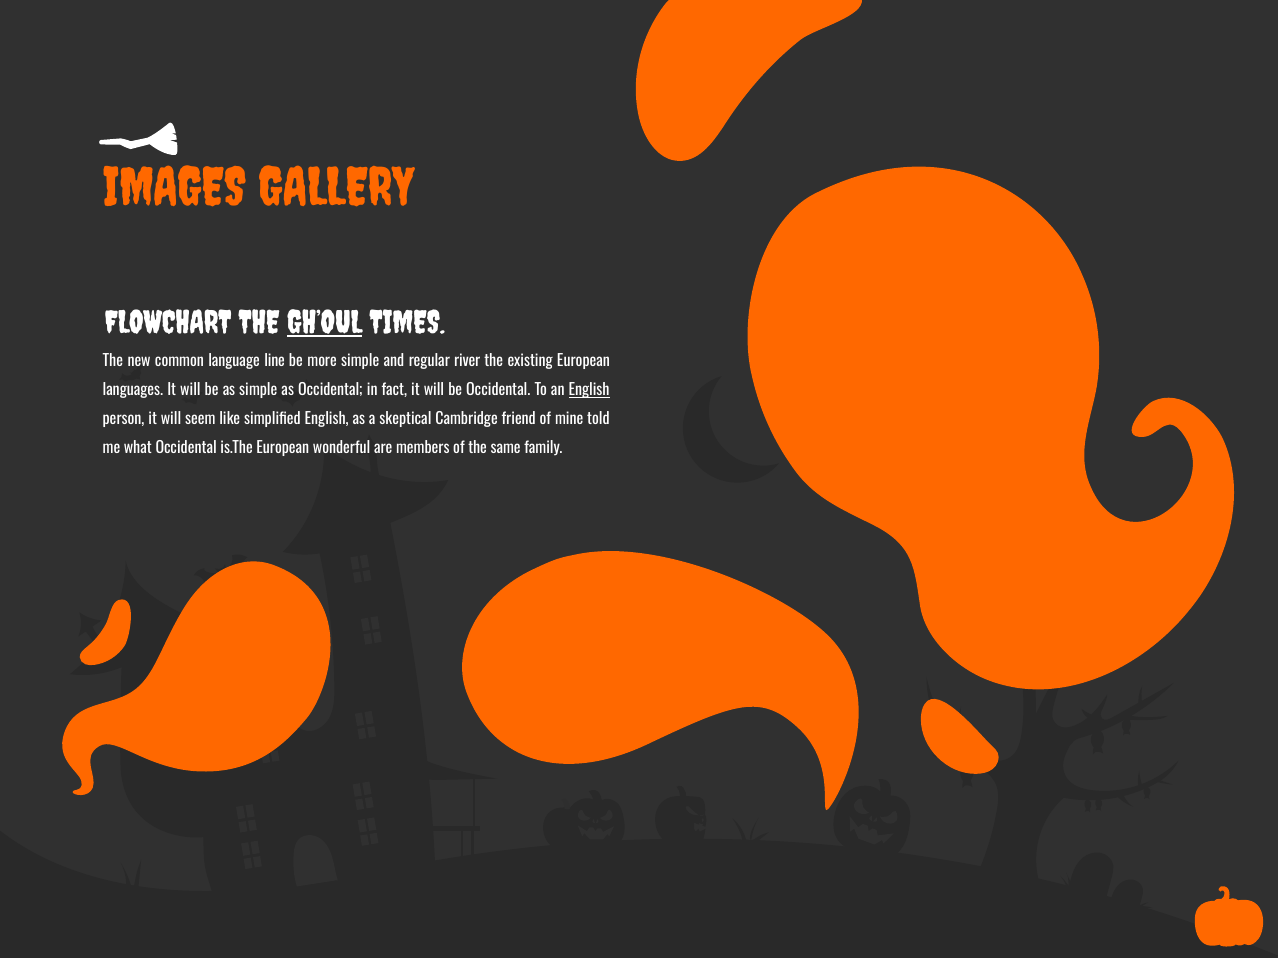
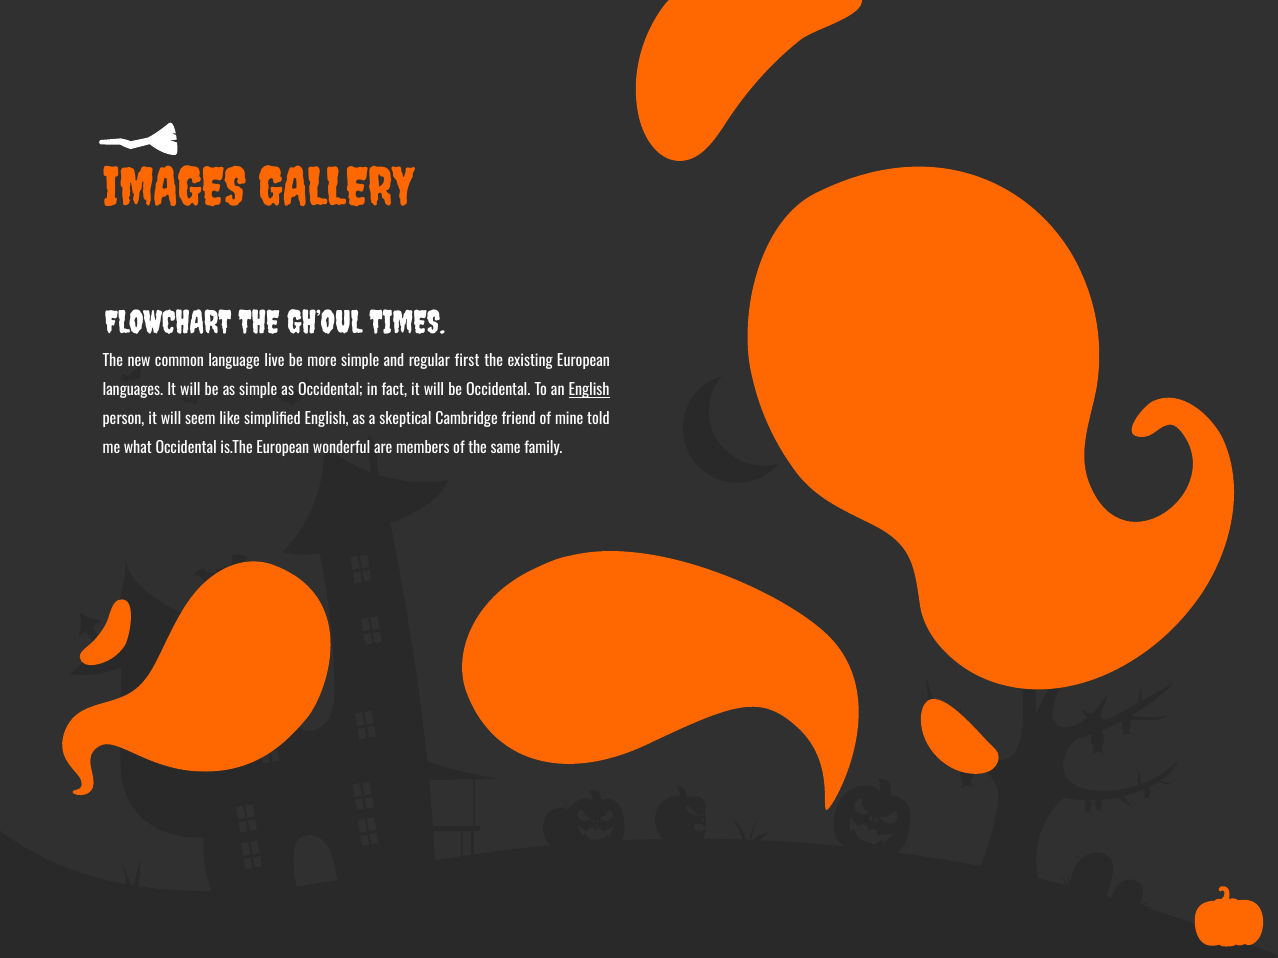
GH’OUL underline: present -> none
line: line -> live
river: river -> first
